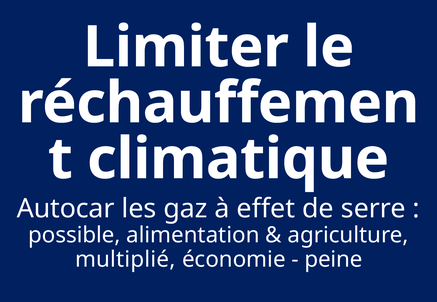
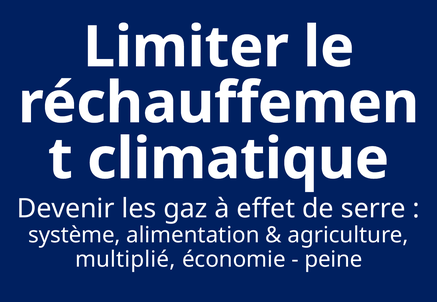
Autocar: Autocar -> Devenir
possible: possible -> système
